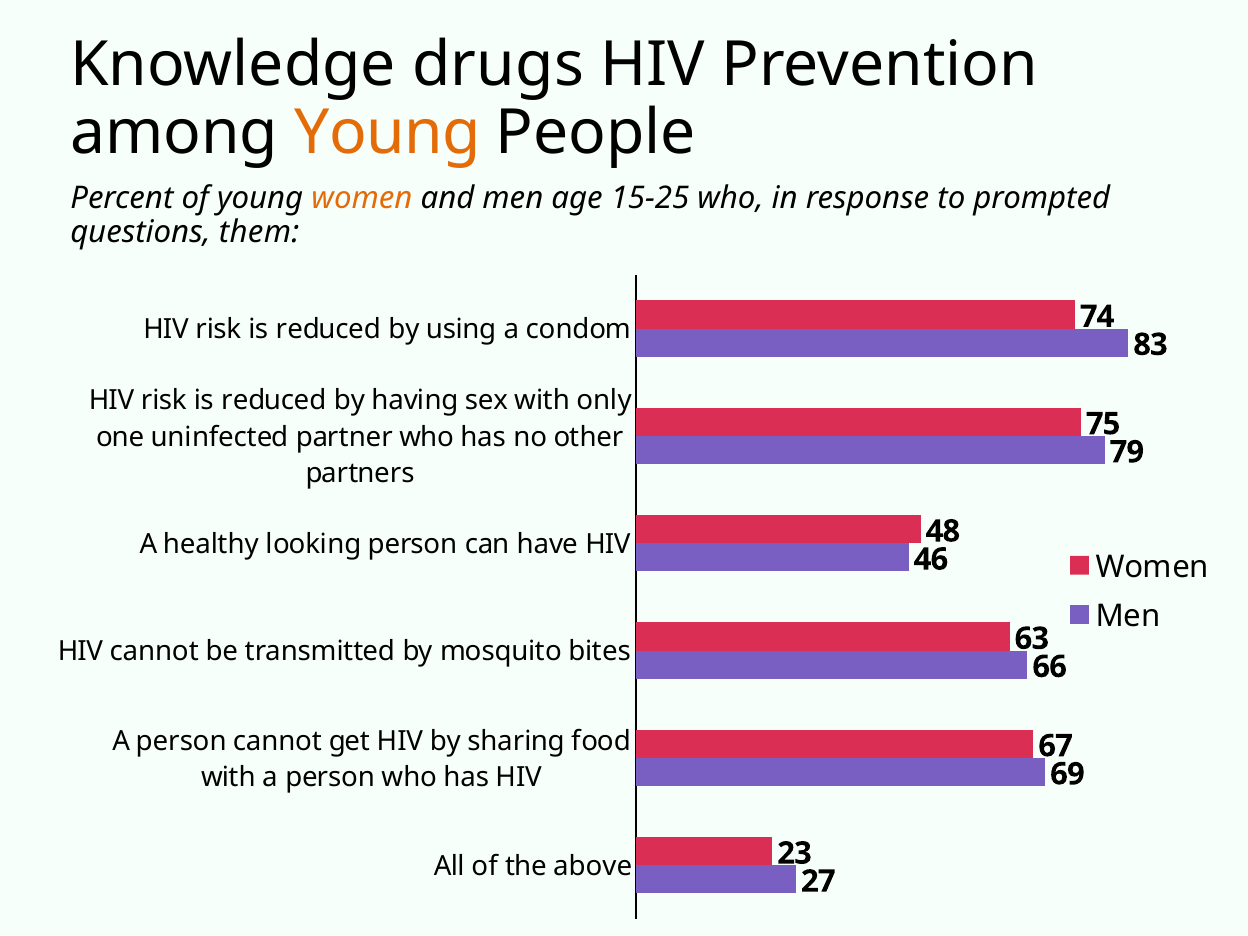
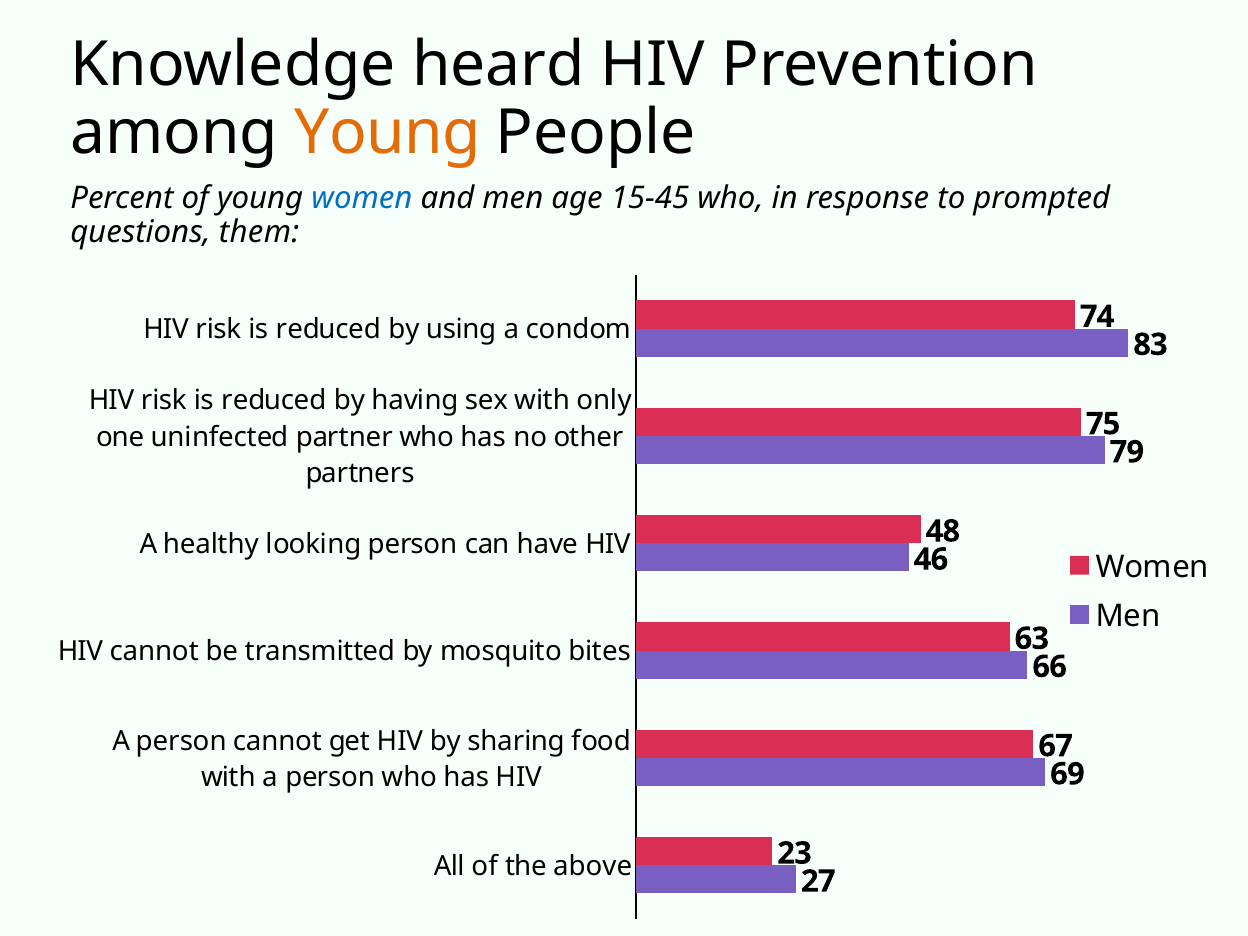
drugs: drugs -> heard
women at (362, 199) colour: orange -> blue
15-25: 15-25 -> 15-45
